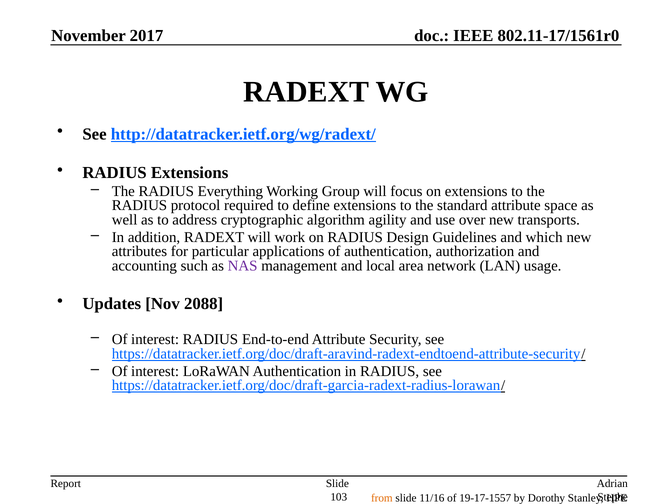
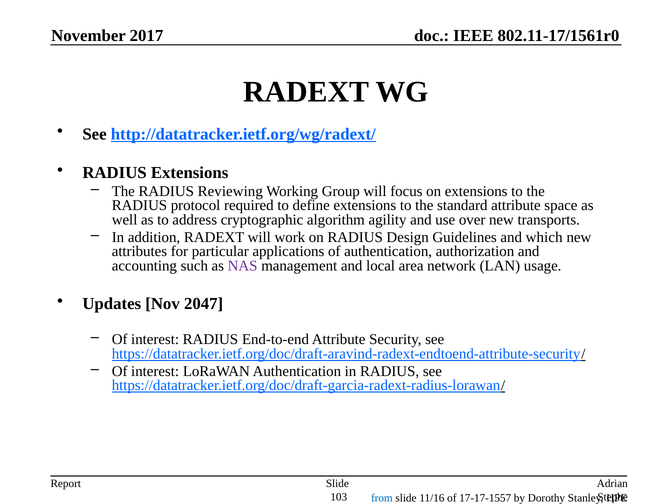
Everything: Everything -> Reviewing
2088: 2088 -> 2047
from colour: orange -> blue
19-17-1557: 19-17-1557 -> 17-17-1557
